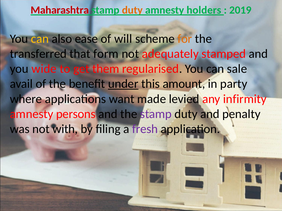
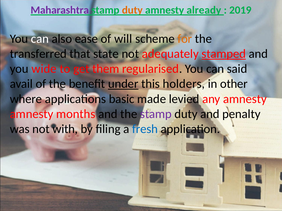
Maharashtra colour: red -> purple
holders: holders -> already
can at (40, 39) colour: yellow -> white
form: form -> state
stamped underline: none -> present
sale: sale -> said
amount: amount -> holders
party: party -> other
want: want -> basic
any infirmity: infirmity -> amnesty
persons: persons -> months
fresh colour: purple -> blue
